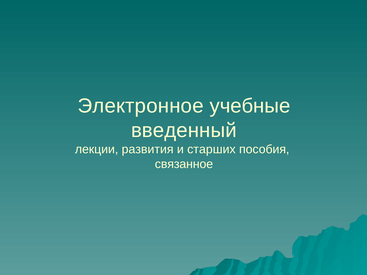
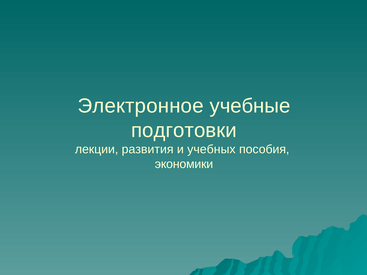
введенный: введенный -> подготовки
старших: старших -> учебных
связанное: связанное -> экономики
